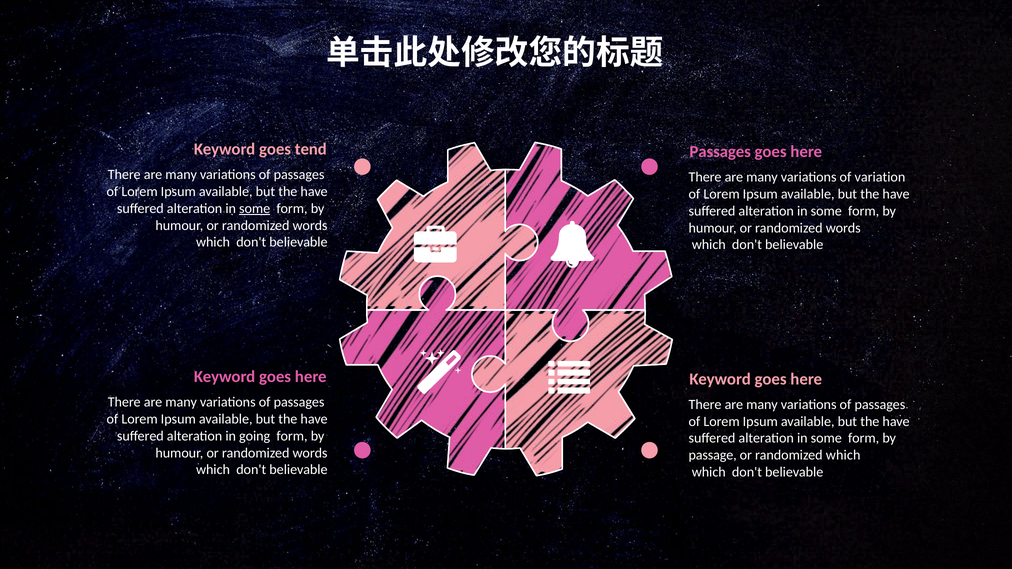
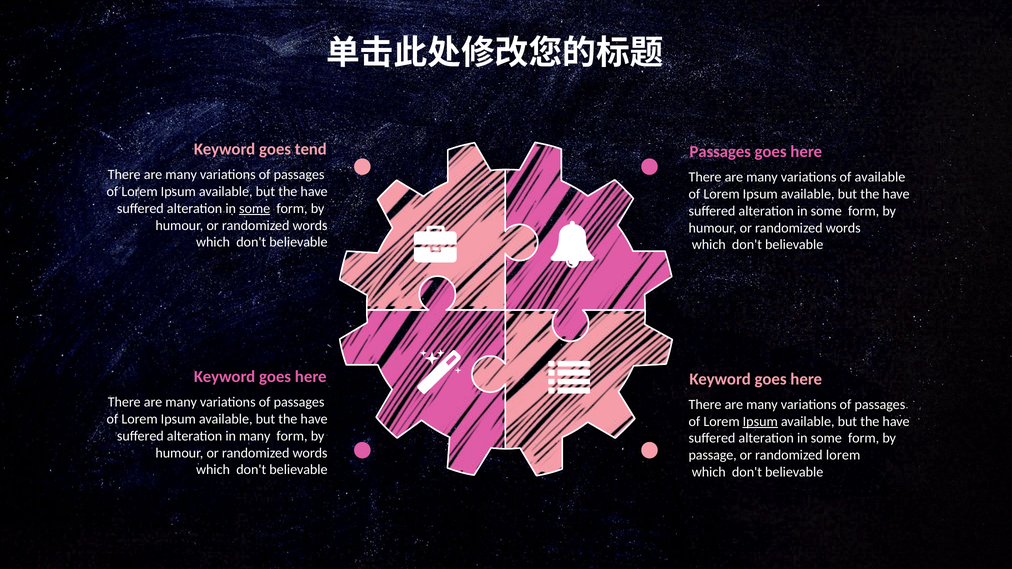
of variation: variation -> available
Ipsum at (760, 421) underline: none -> present
in going: going -> many
randomized which: which -> lorem
